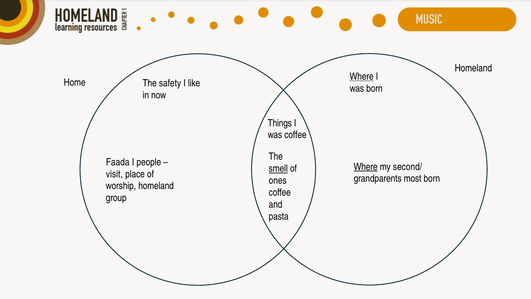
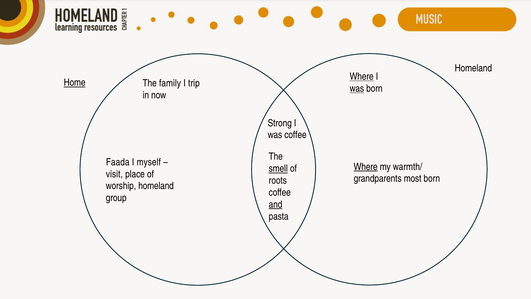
Home underline: none -> present
safety: safety -> family
like: like -> trip
was at (357, 88) underline: none -> present
Things: Things -> Strong
people: people -> myself
second/: second/ -> warmth/
ones: ones -> roots
and underline: none -> present
